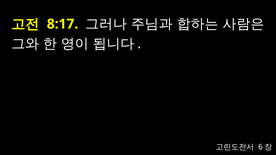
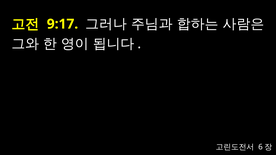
8:17: 8:17 -> 9:17
